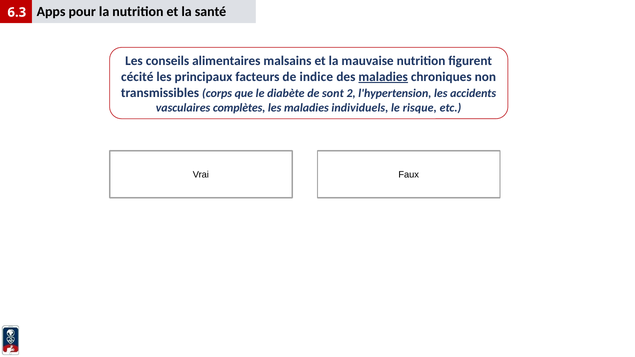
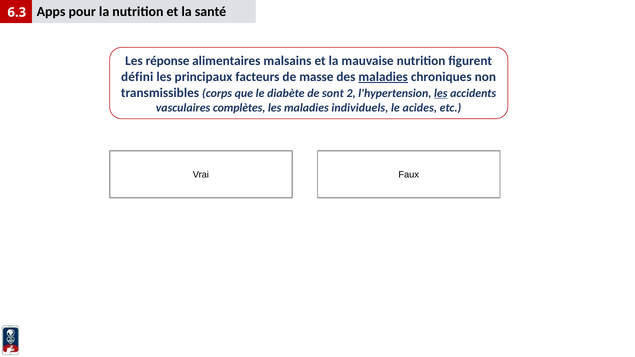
conseils: conseils -> réponse
cécité: cécité -> défini
indice: indice -> masse
les at (441, 93) underline: none -> present
risque: risque -> acides
